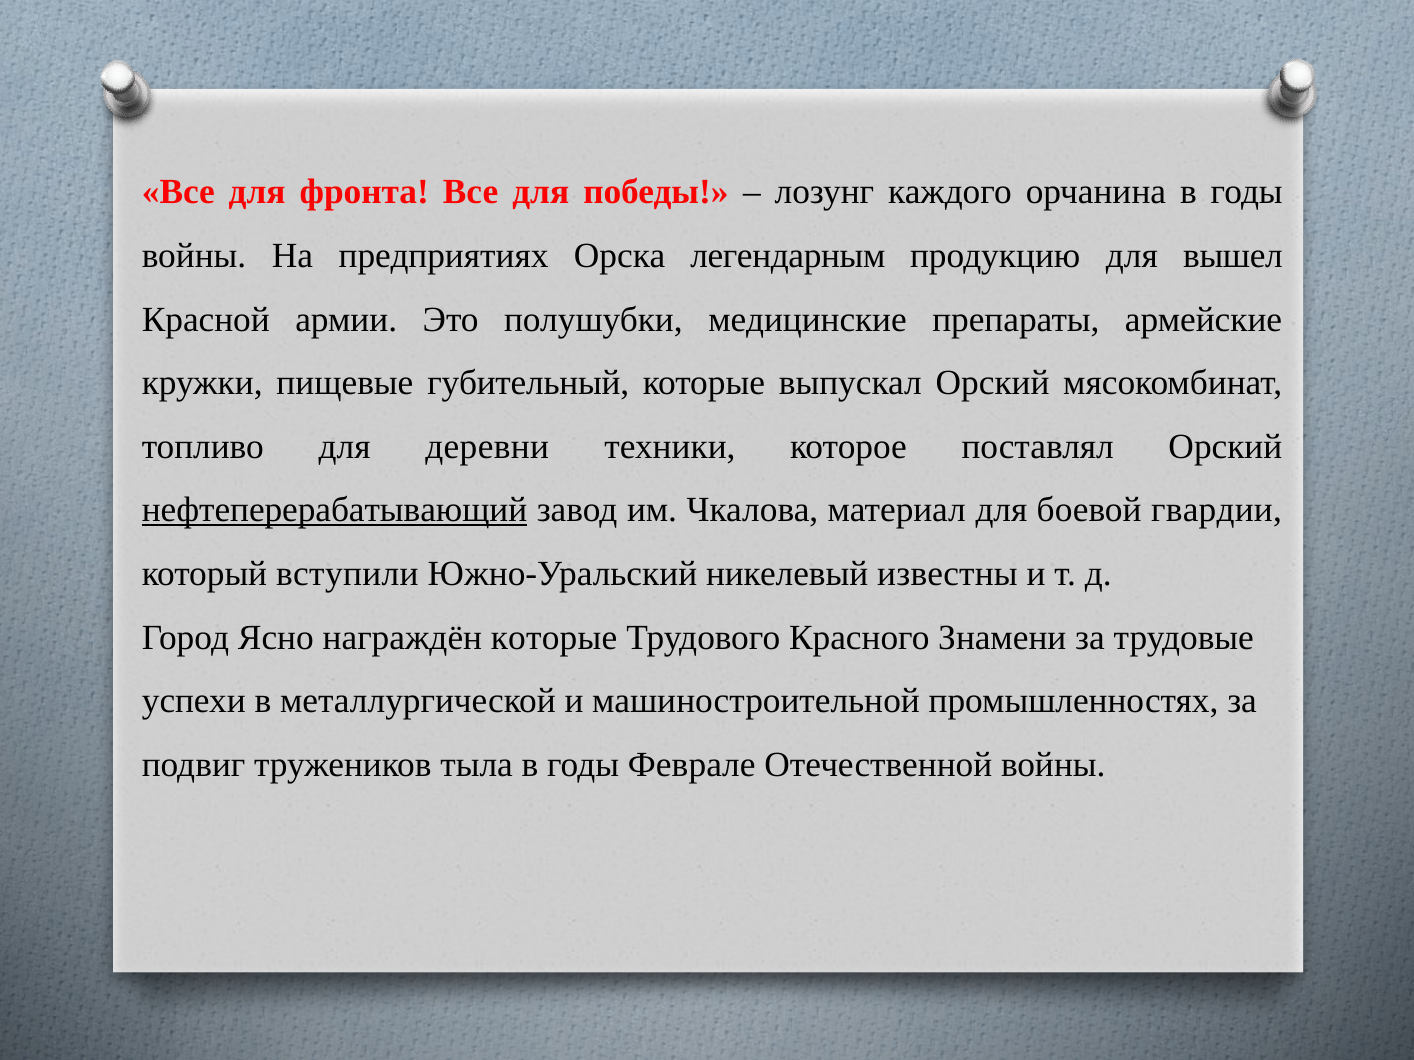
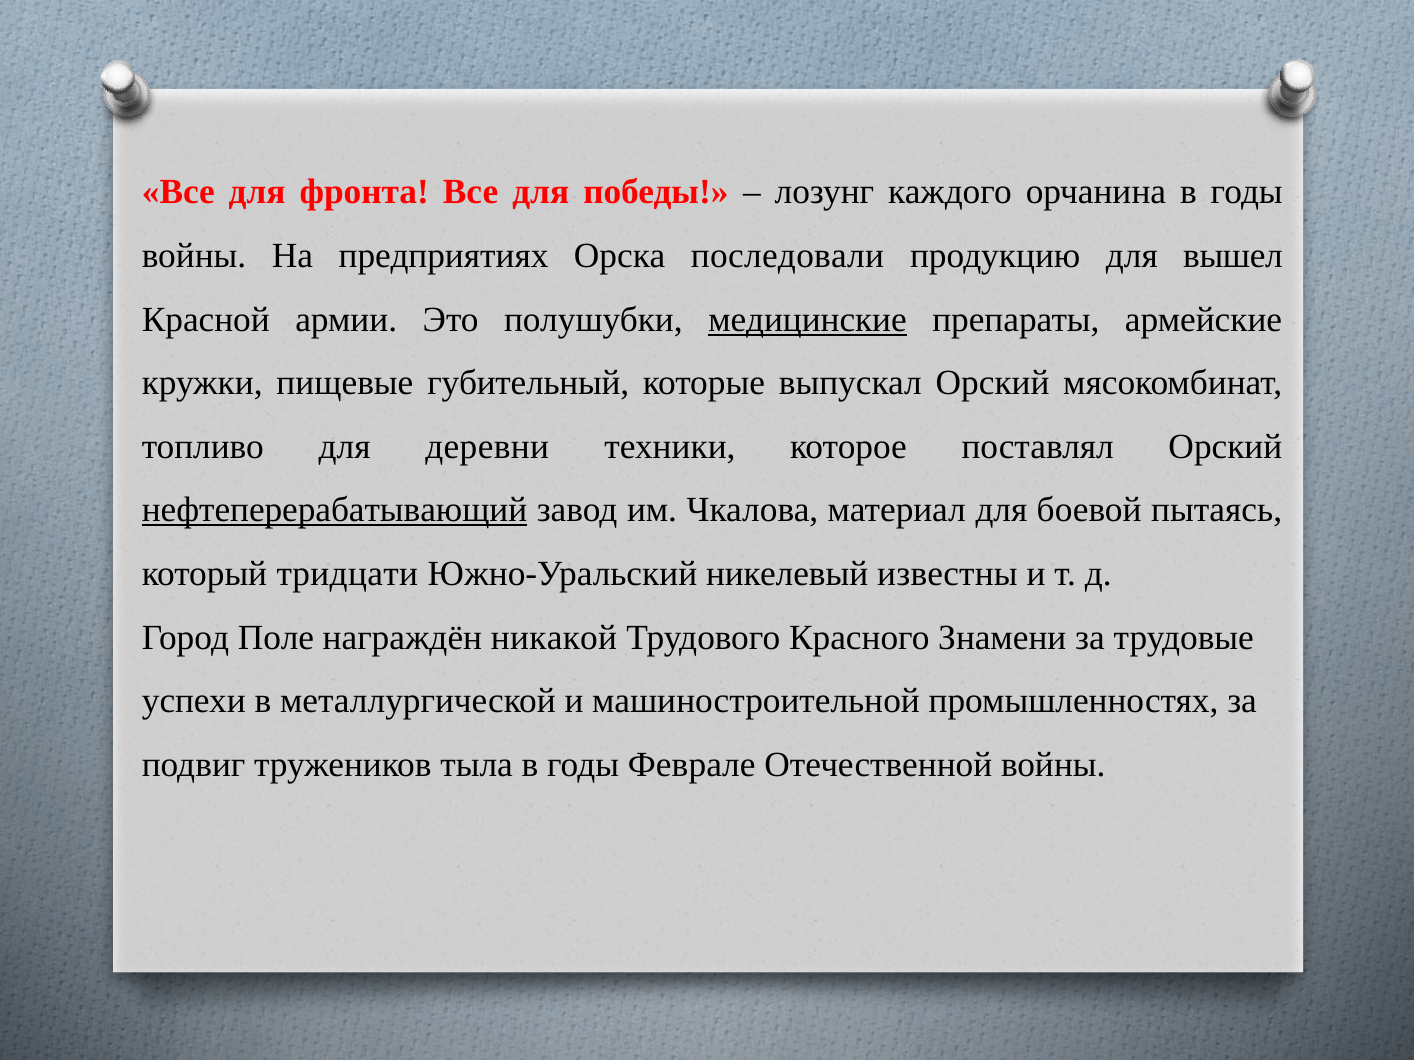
легендарным: легендарным -> последовали
медицинские underline: none -> present
гвардии: гвардии -> пытаясь
вступили: вступили -> тридцати
Ясно: Ясно -> Поле
награждён которые: которые -> никакой
